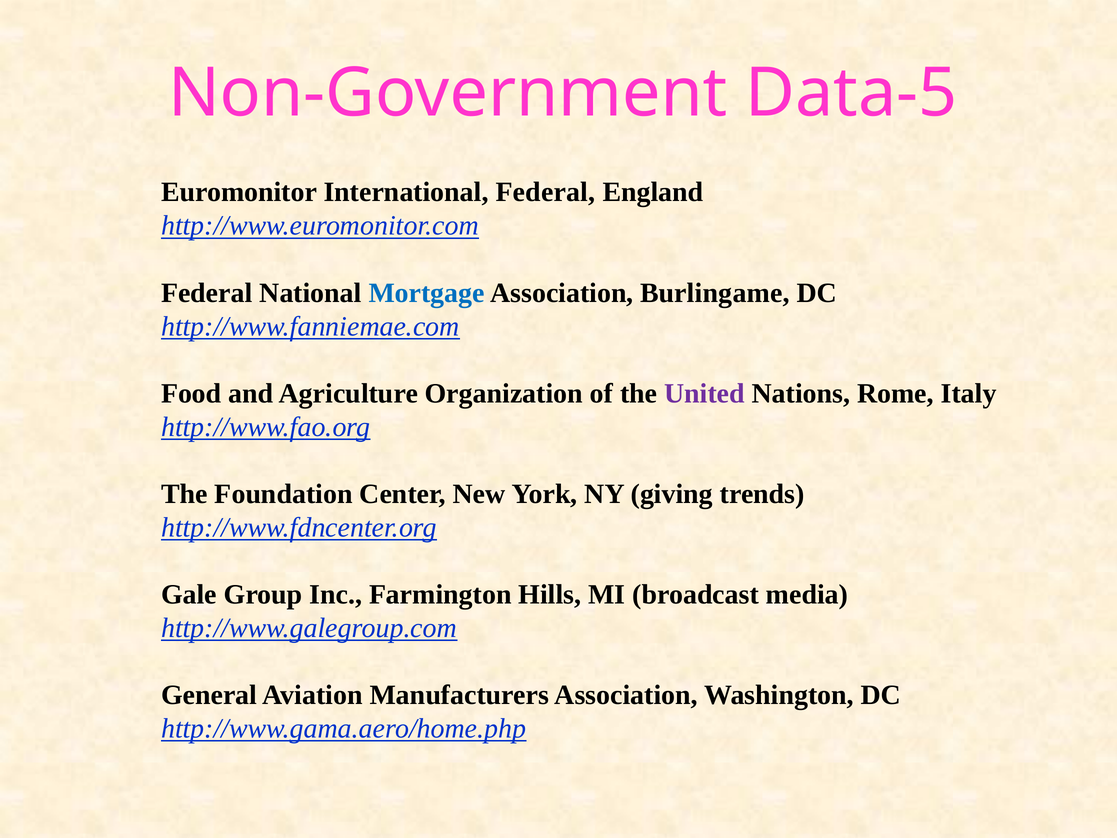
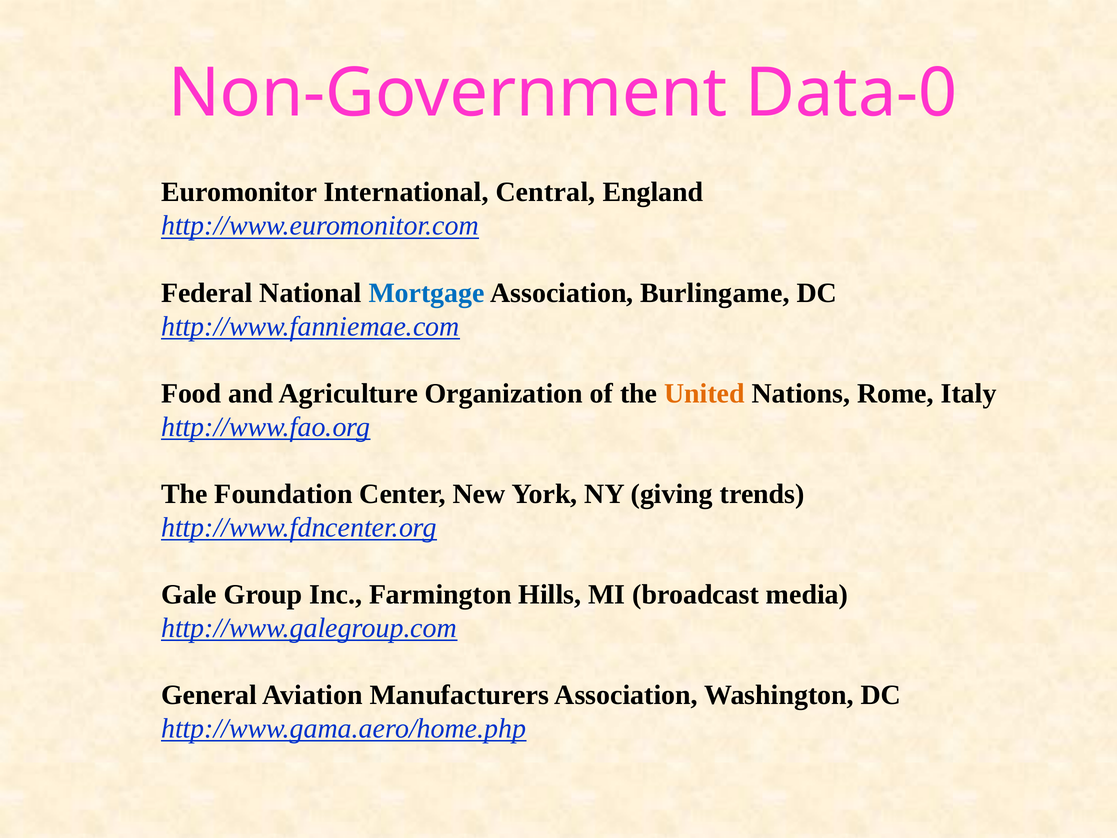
Data-5: Data-5 -> Data-0
International Federal: Federal -> Central
United colour: purple -> orange
